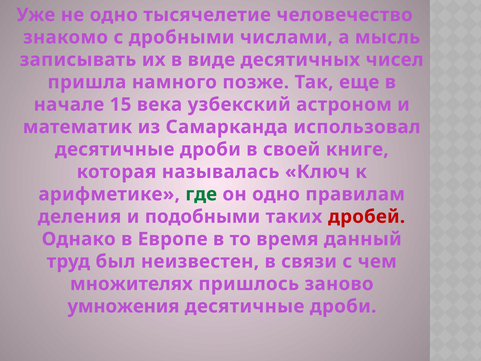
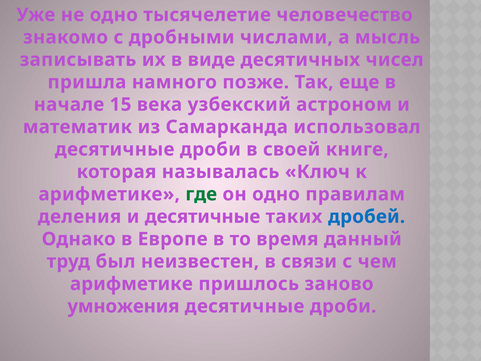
и подобными: подобными -> десятичные
дробей colour: red -> blue
множителях at (131, 284): множителях -> арифметике
